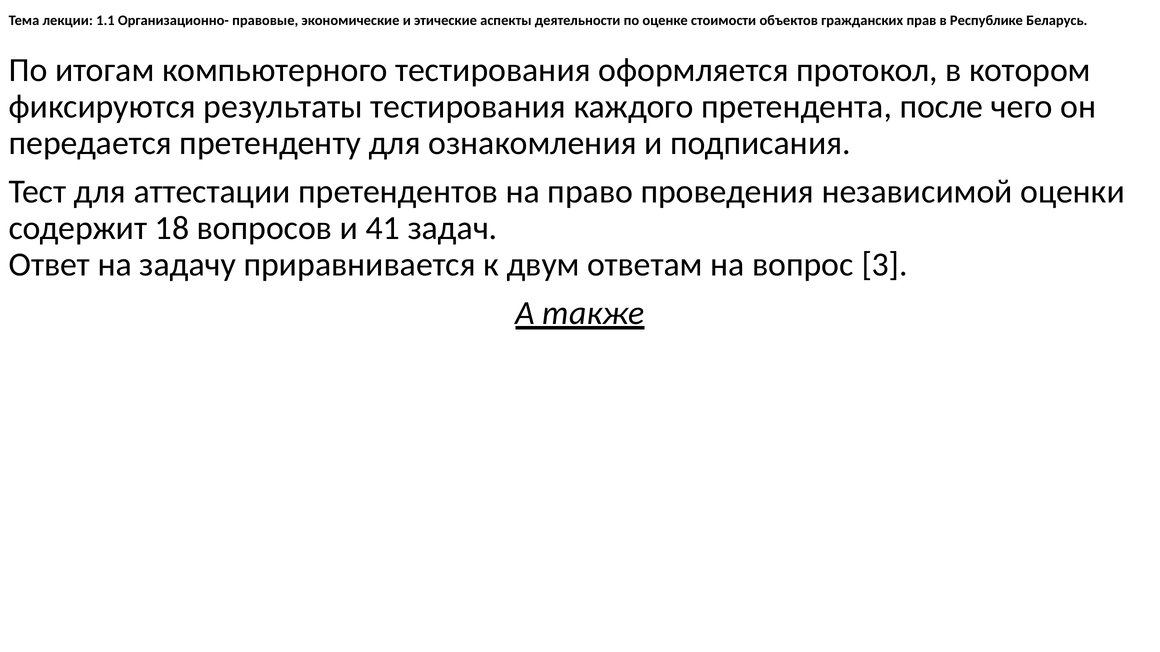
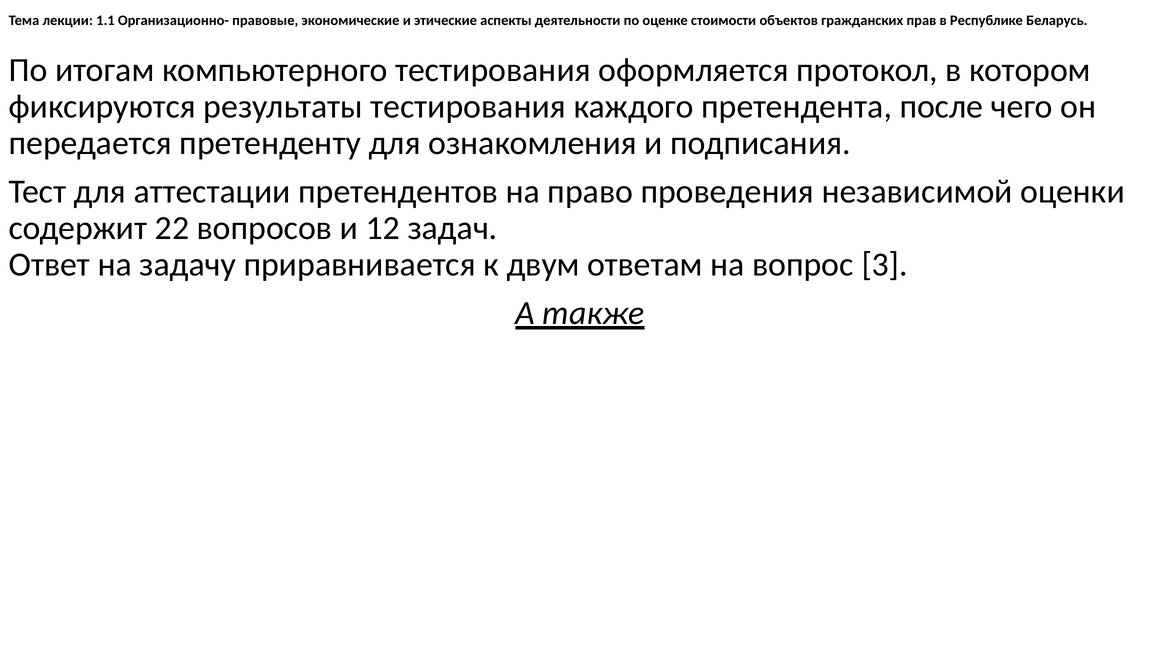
18: 18 -> 22
41: 41 -> 12
